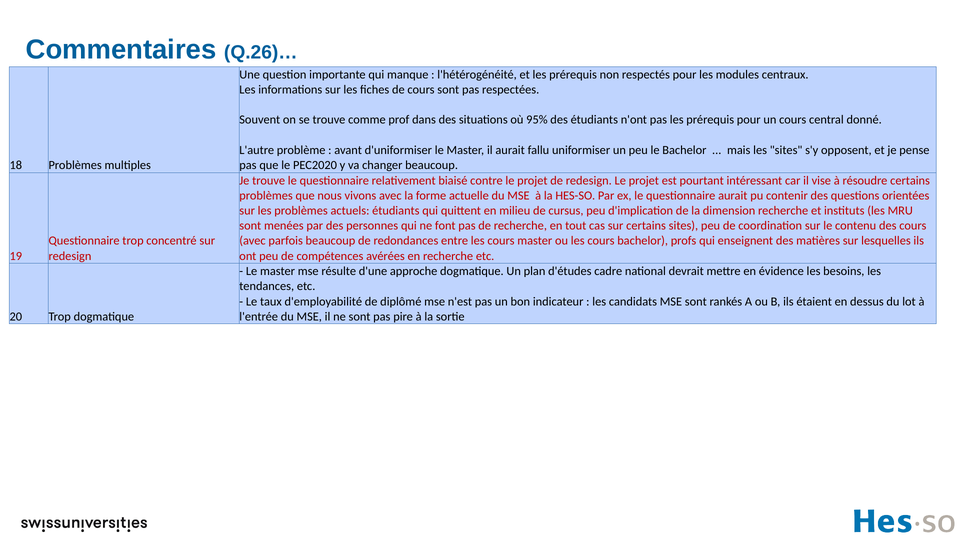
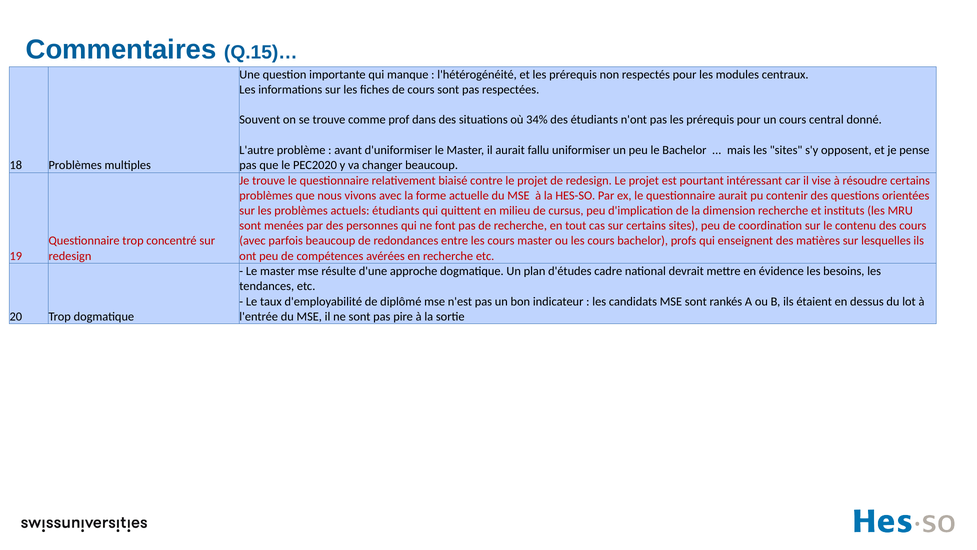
Q.26)…: Q.26)… -> Q.15)…
95%: 95% -> 34%
